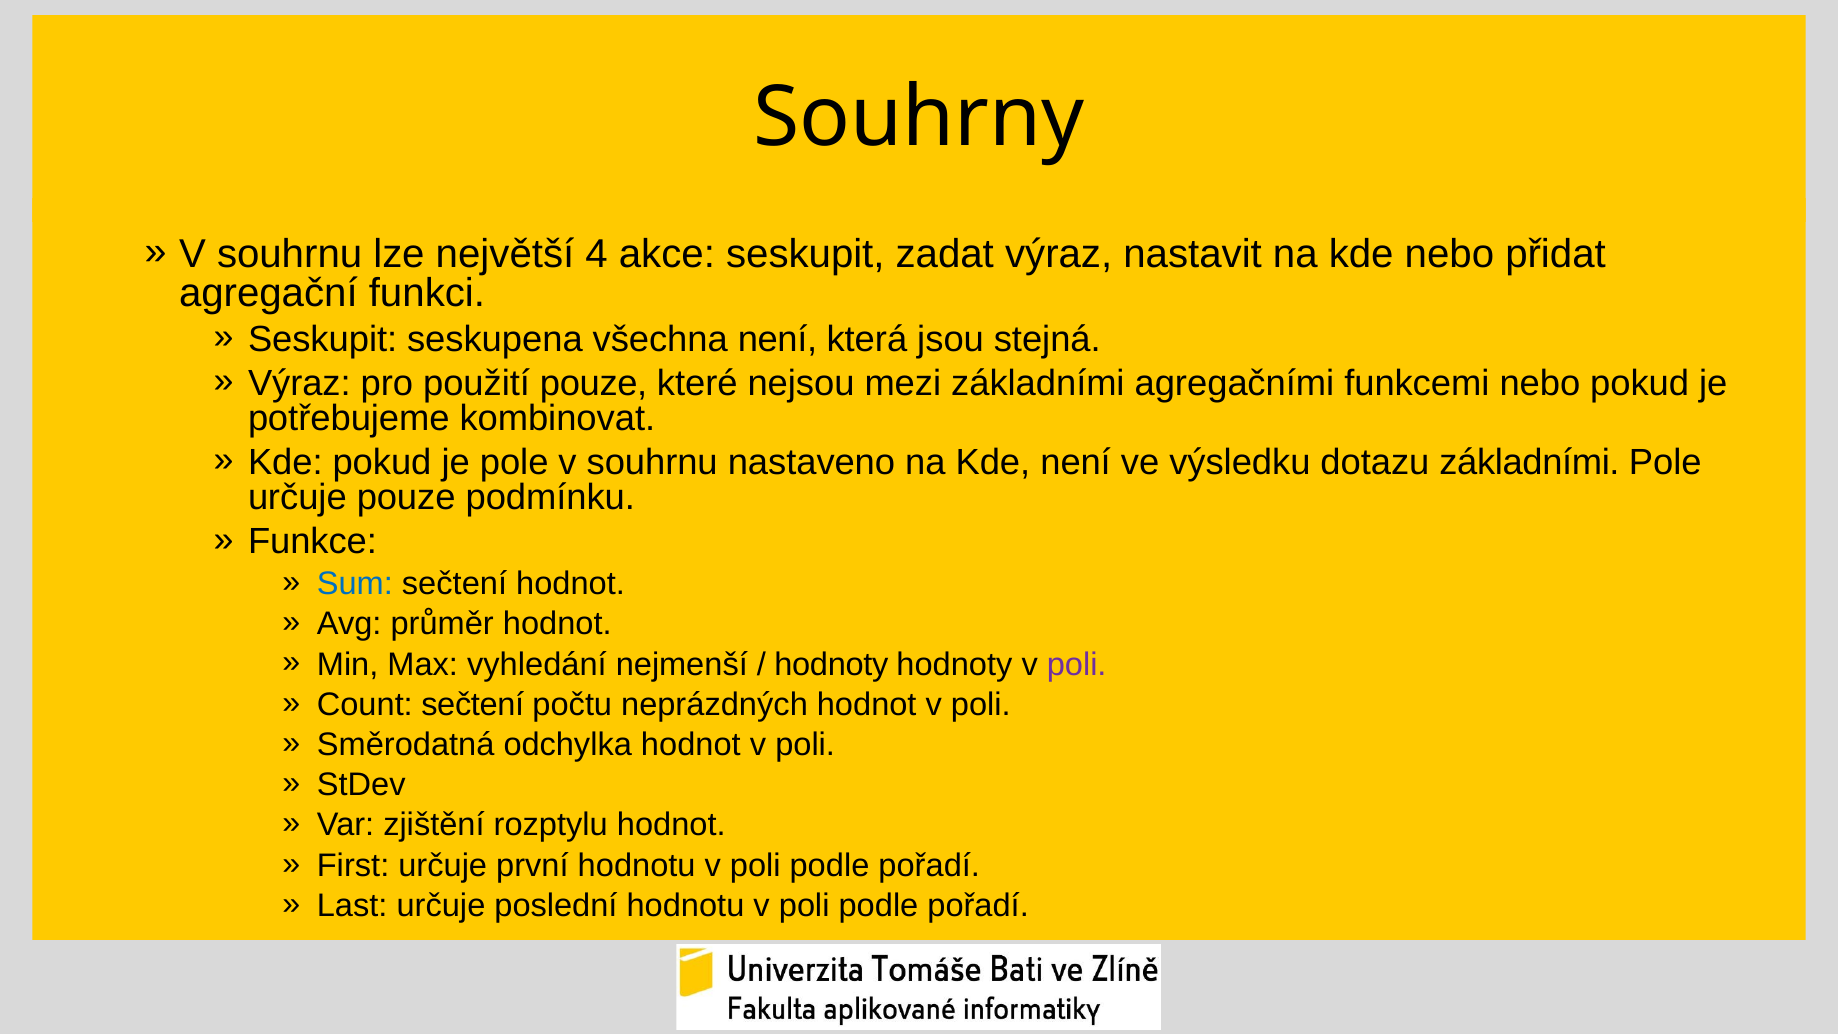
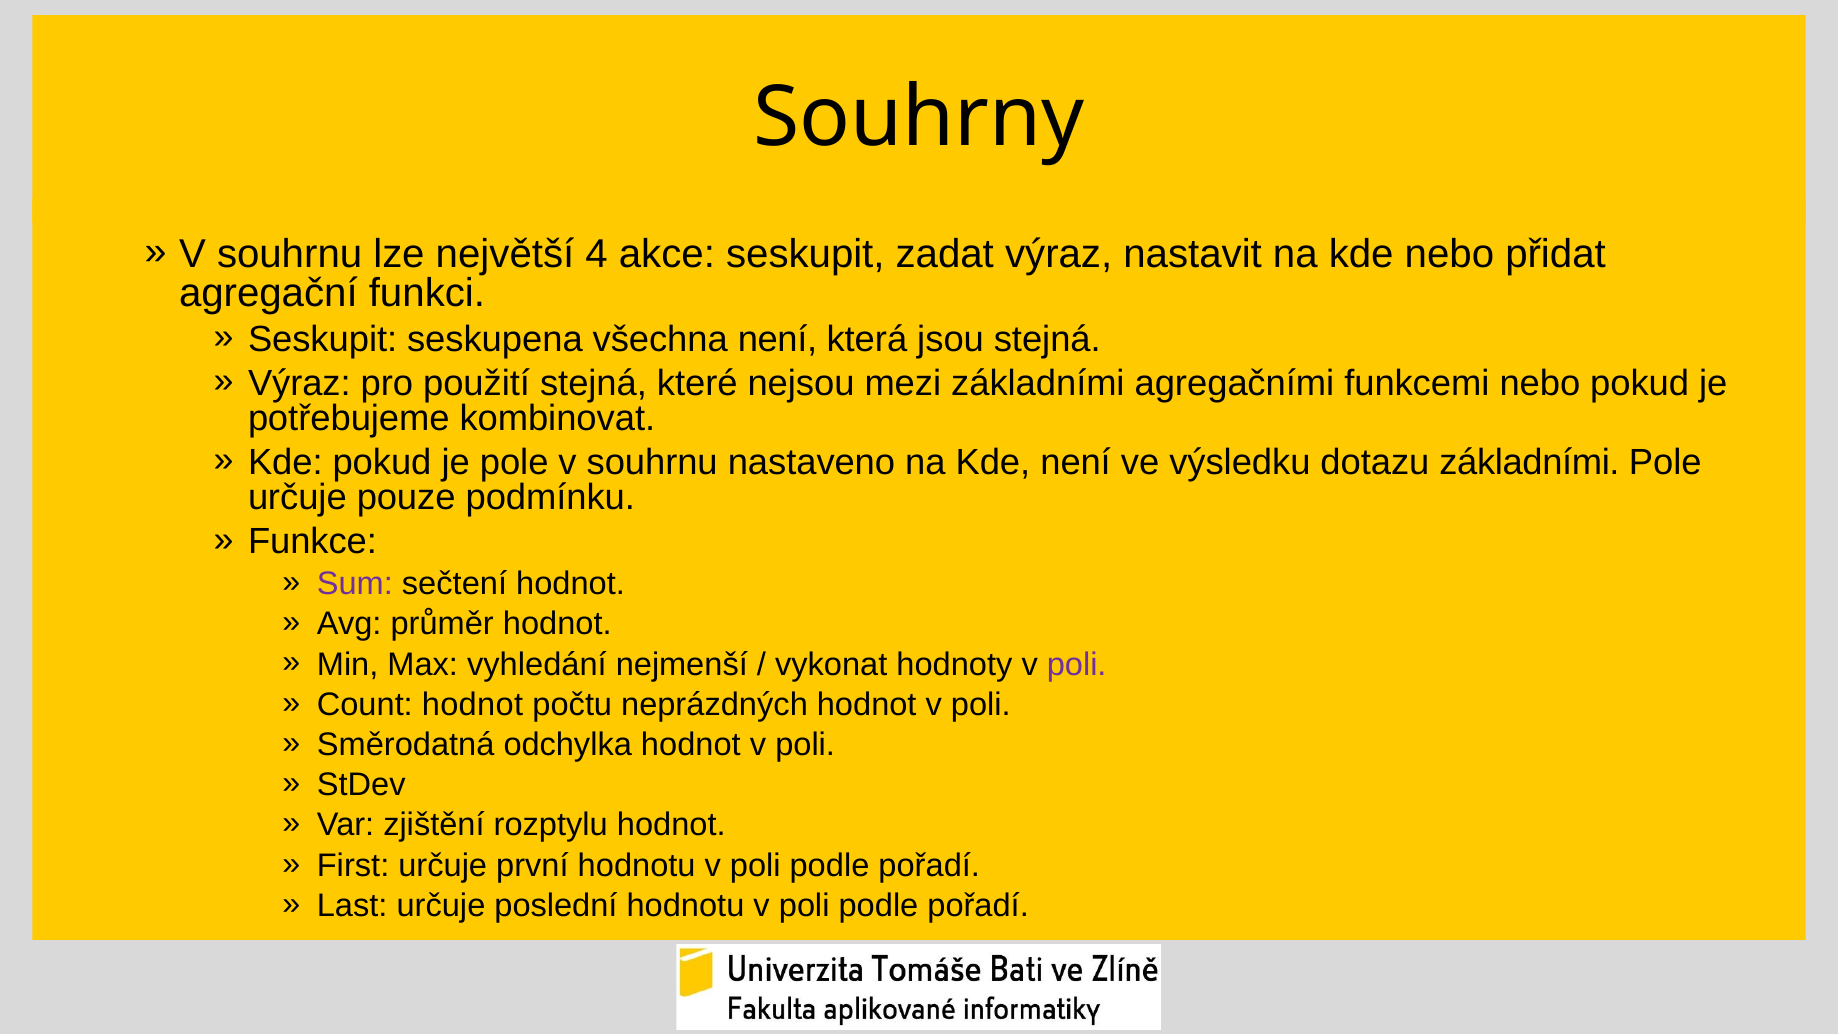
použití pouze: pouze -> stejná
Sum colour: blue -> purple
hodnoty at (831, 664): hodnoty -> vykonat
Count sečtení: sečtení -> hodnot
